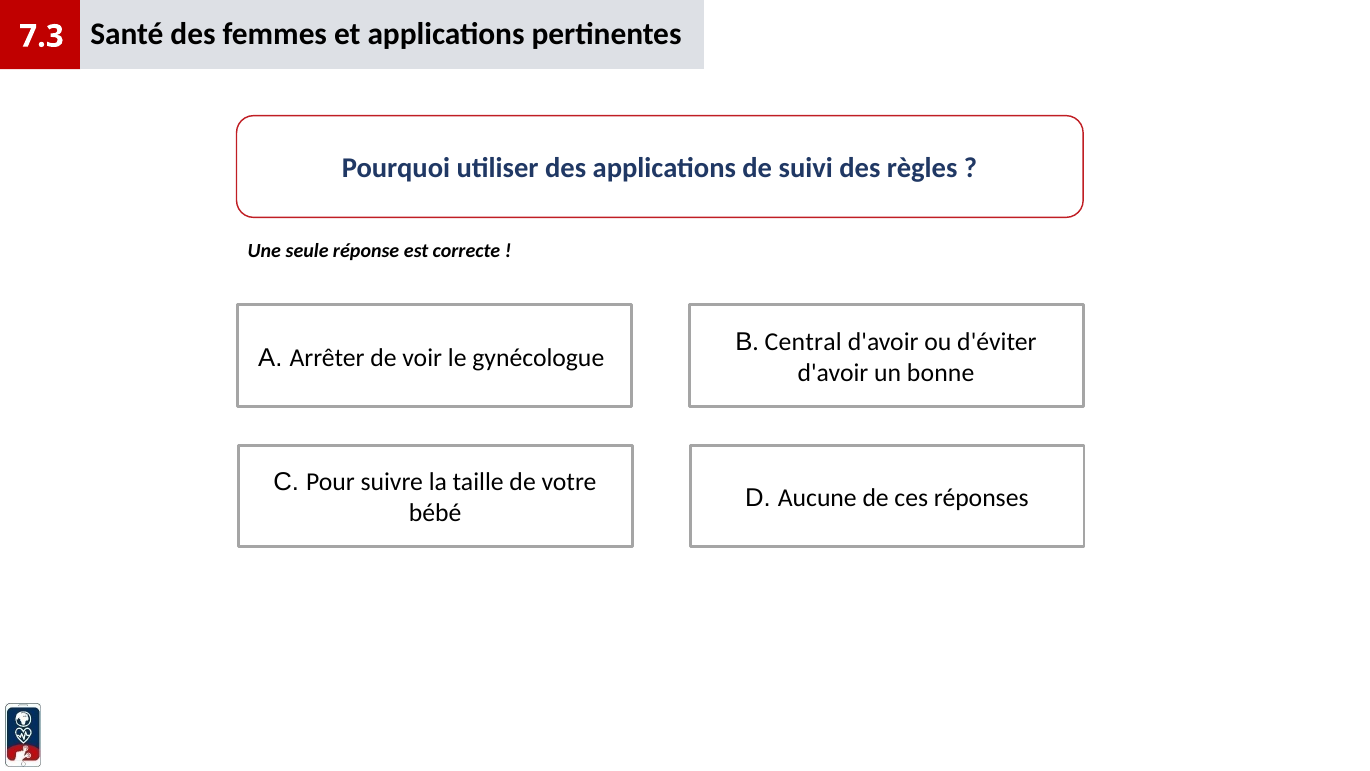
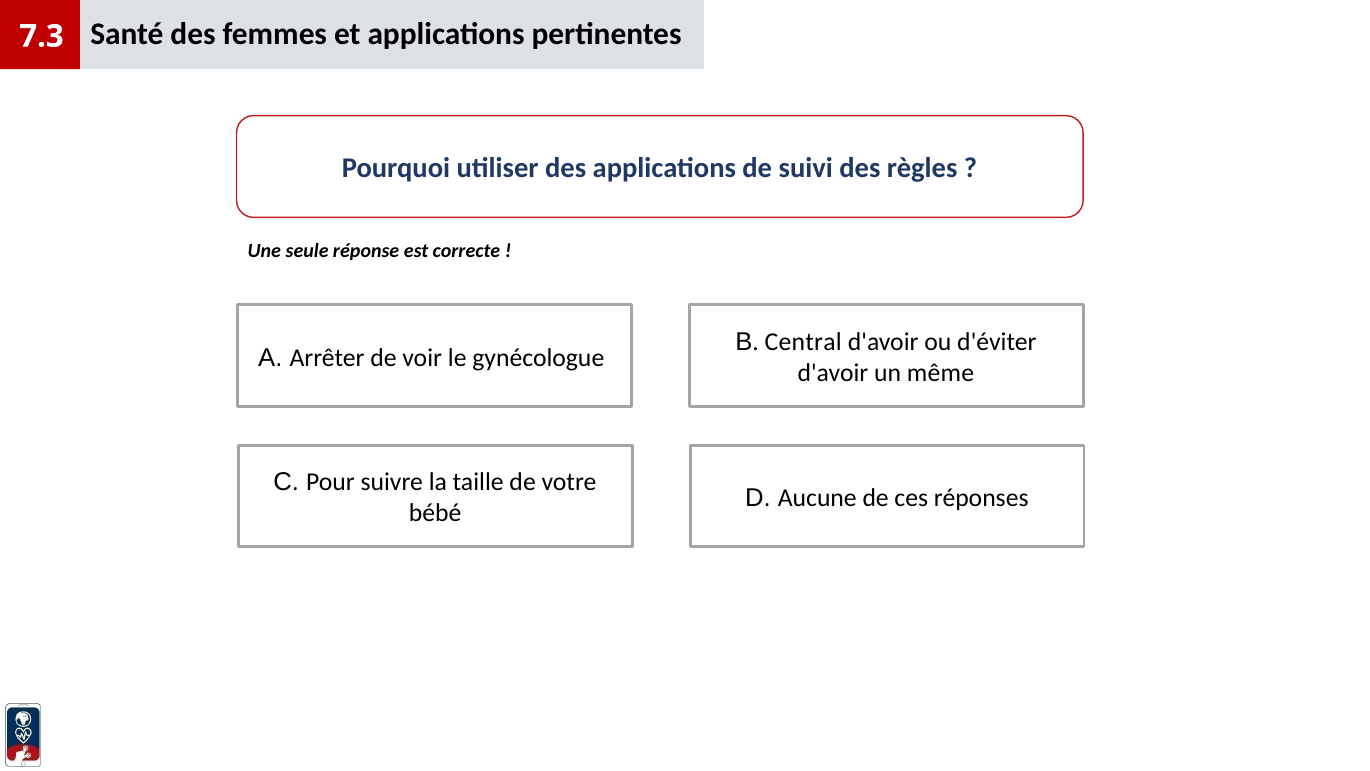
bonne: bonne -> même
